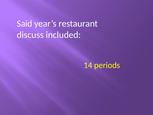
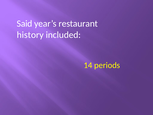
discuss: discuss -> history
